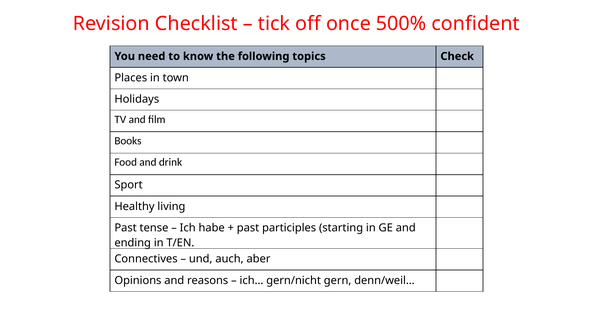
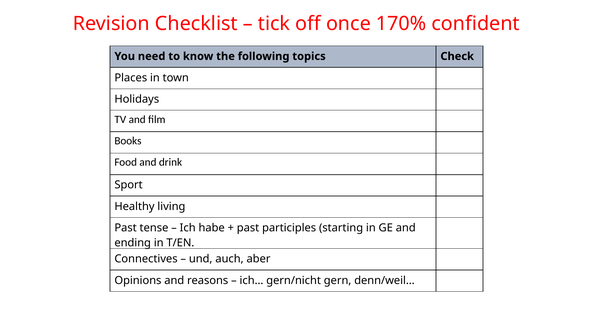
500%: 500% -> 170%
